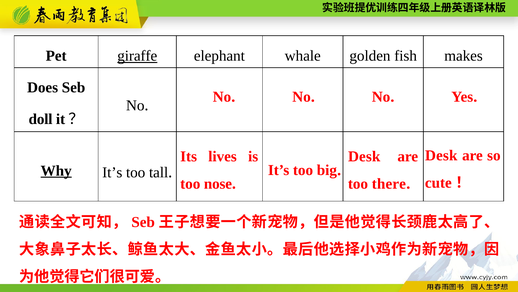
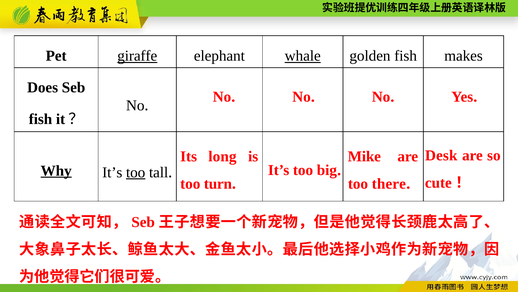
whale underline: none -> present
doll at (41, 119): doll -> fish
lives: lives -> long
Desk at (364, 156): Desk -> Mike
too at (136, 172) underline: none -> present
nose: nose -> turn
